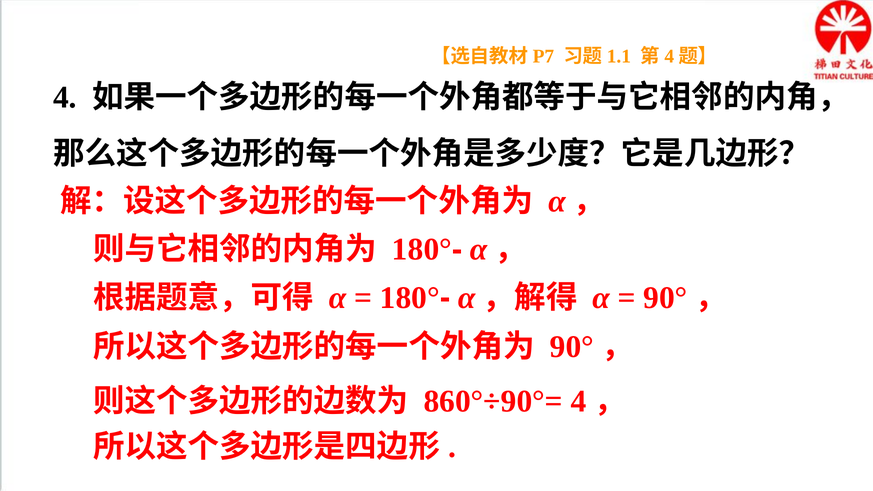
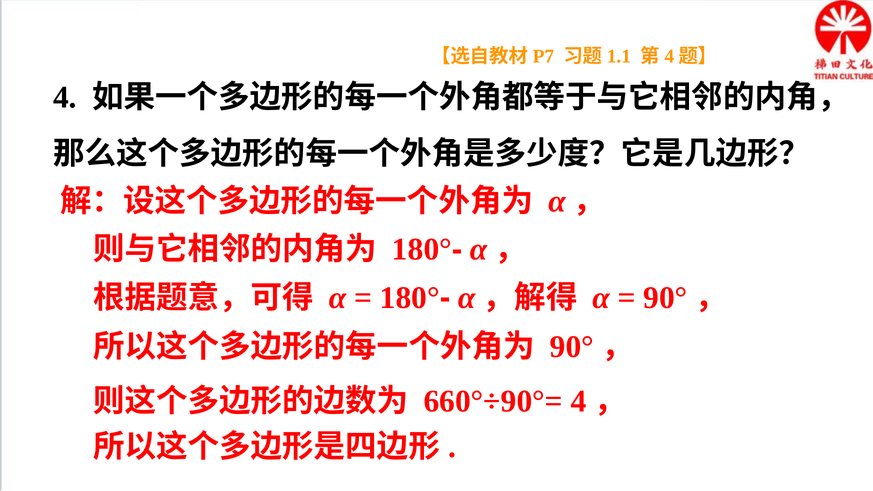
860°÷90°=: 860°÷90°= -> 660°÷90°=
